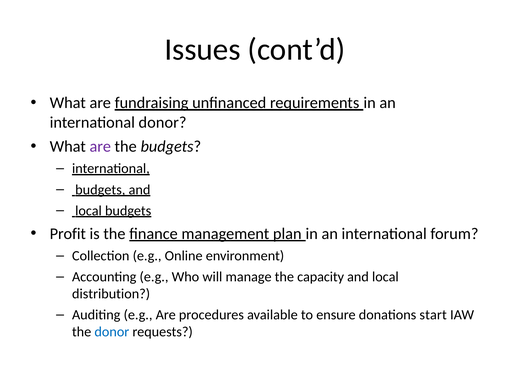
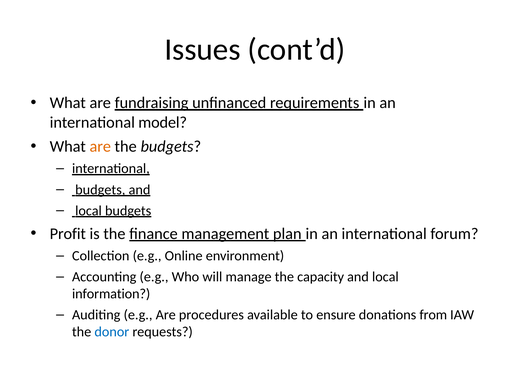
international donor: donor -> model
are at (100, 146) colour: purple -> orange
distribution: distribution -> information
start: start -> from
